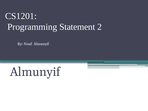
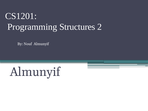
Statement: Statement -> Structures
